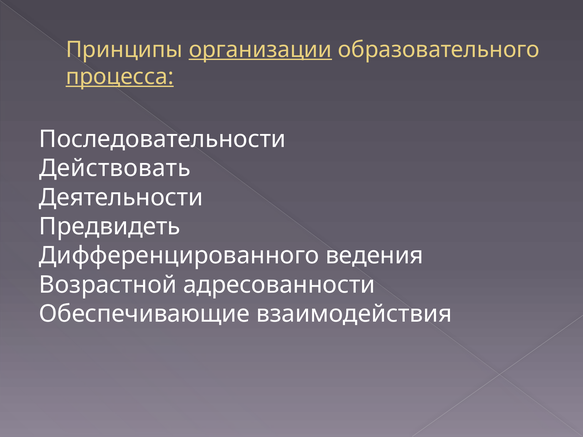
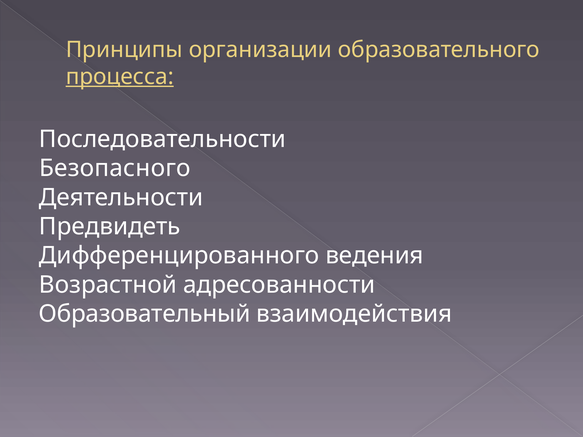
организации underline: present -> none
Действовать: Действовать -> Безопасного
Обеспечивающие: Обеспечивающие -> Образовательный
